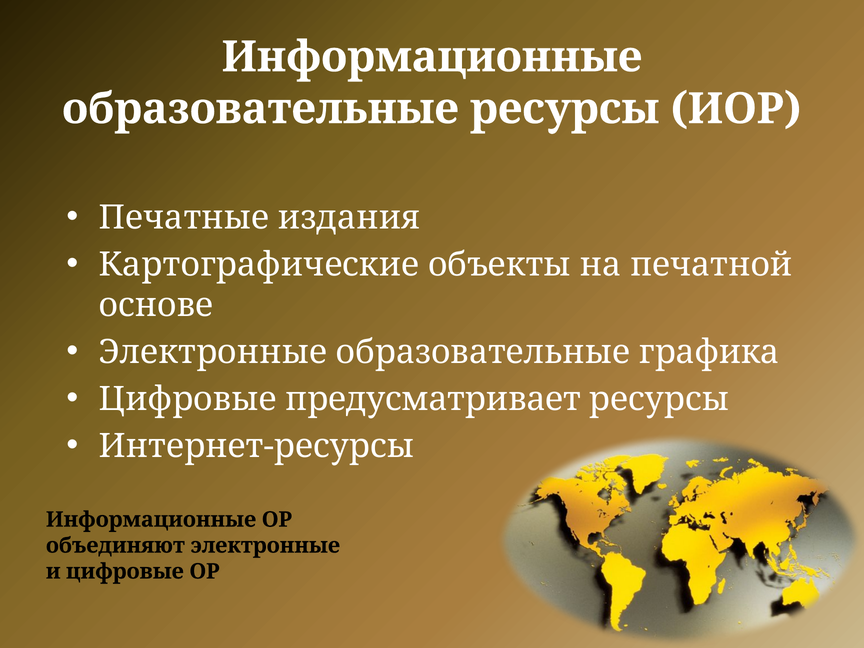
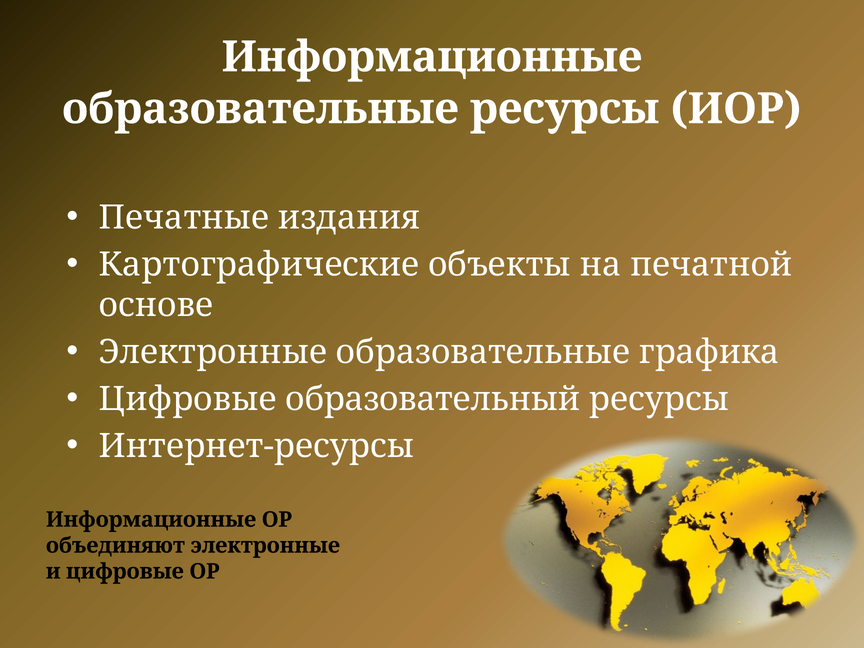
предусматривает: предусматривает -> образовательный
